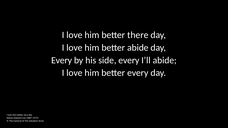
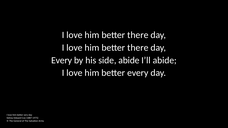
abide at (138, 48): abide -> there
side every: every -> abide
